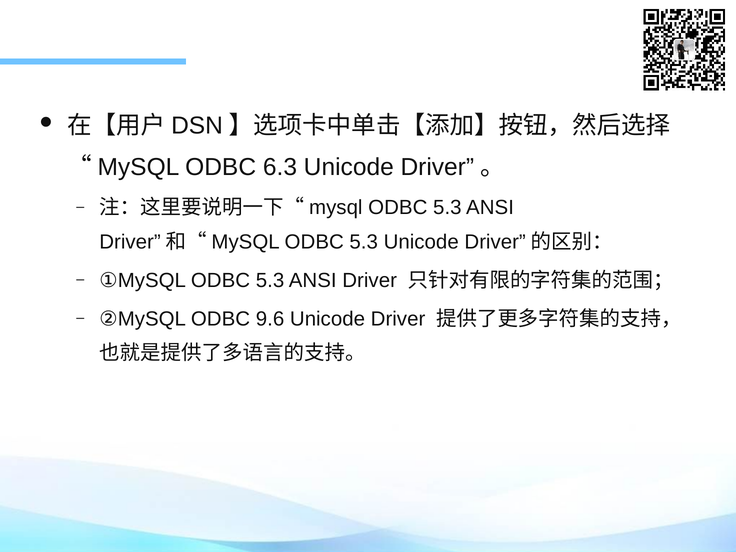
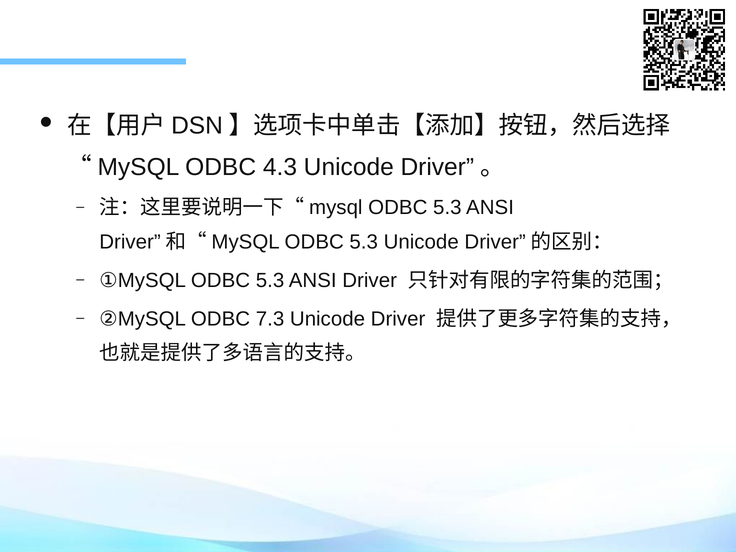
6.3: 6.3 -> 4.3
9.6: 9.6 -> 7.3
